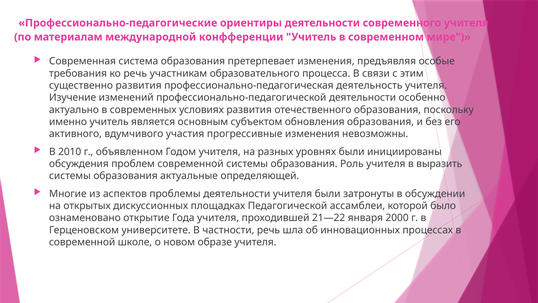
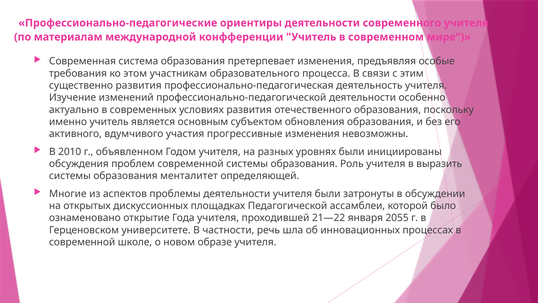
ко речь: речь -> этом
актуальные: актуальные -> менталитет
2000: 2000 -> 2055
